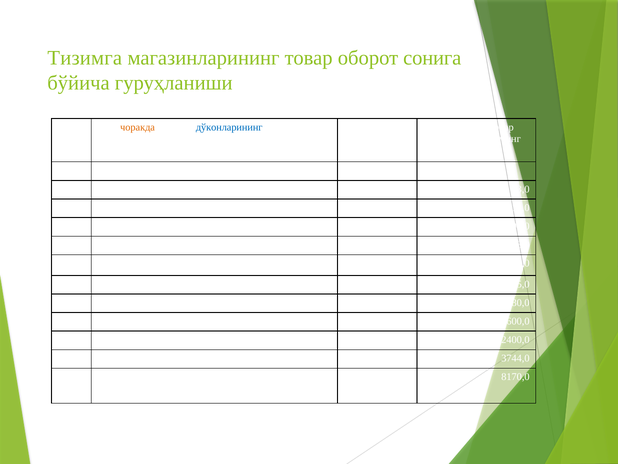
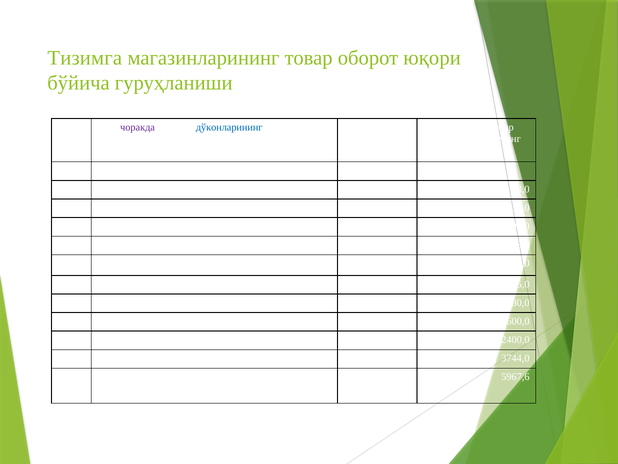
оборот сонига: сонига -> юқори
чоракда at (138, 127) colour: orange -> purple
8170,0: 8170,0 -> 5967,6
